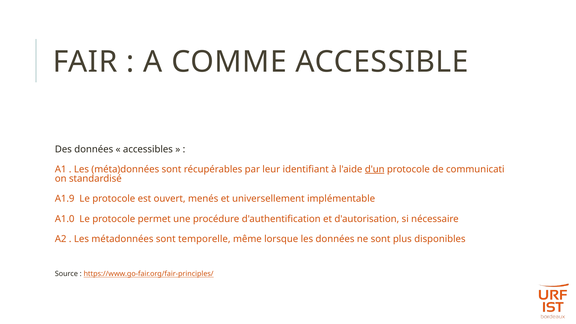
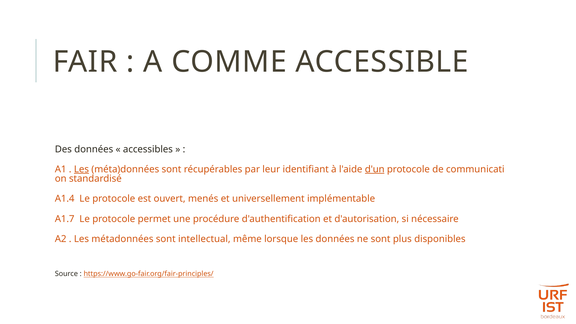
Les at (81, 169) underline: none -> present
A1.9: A1.9 -> A1.4
A1.0: A1.0 -> A1.7
temporelle: temporelle -> intellectual
